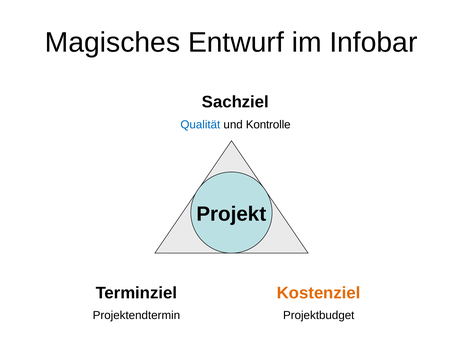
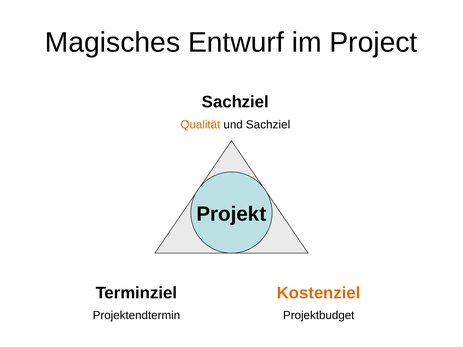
Infobar: Infobar -> Project
Qualität colour: blue -> orange
und Kontrolle: Kontrolle -> Sachziel
